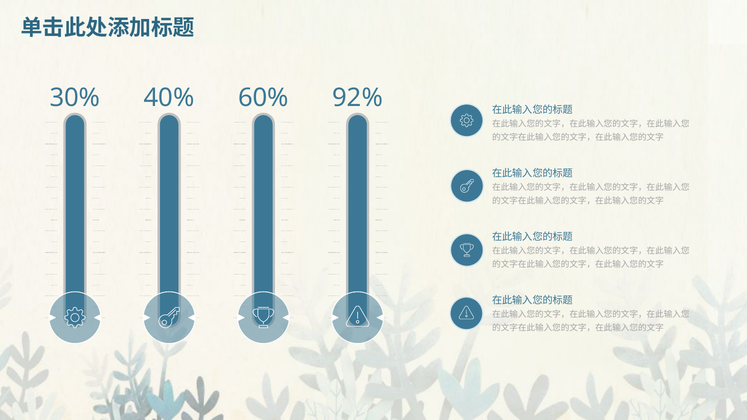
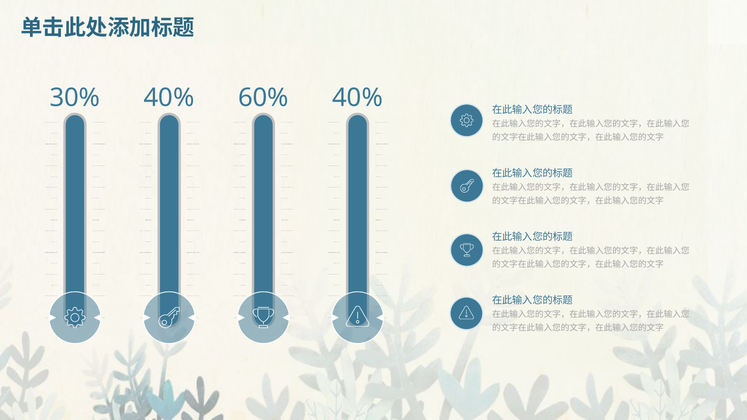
92% at (358, 98): 92% -> 40%
